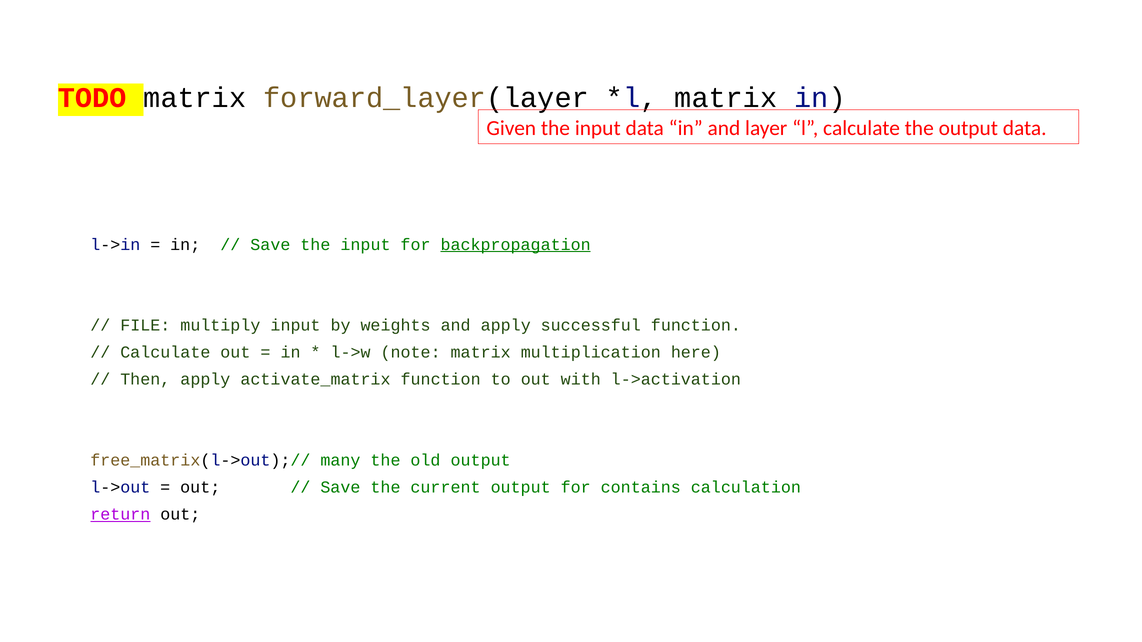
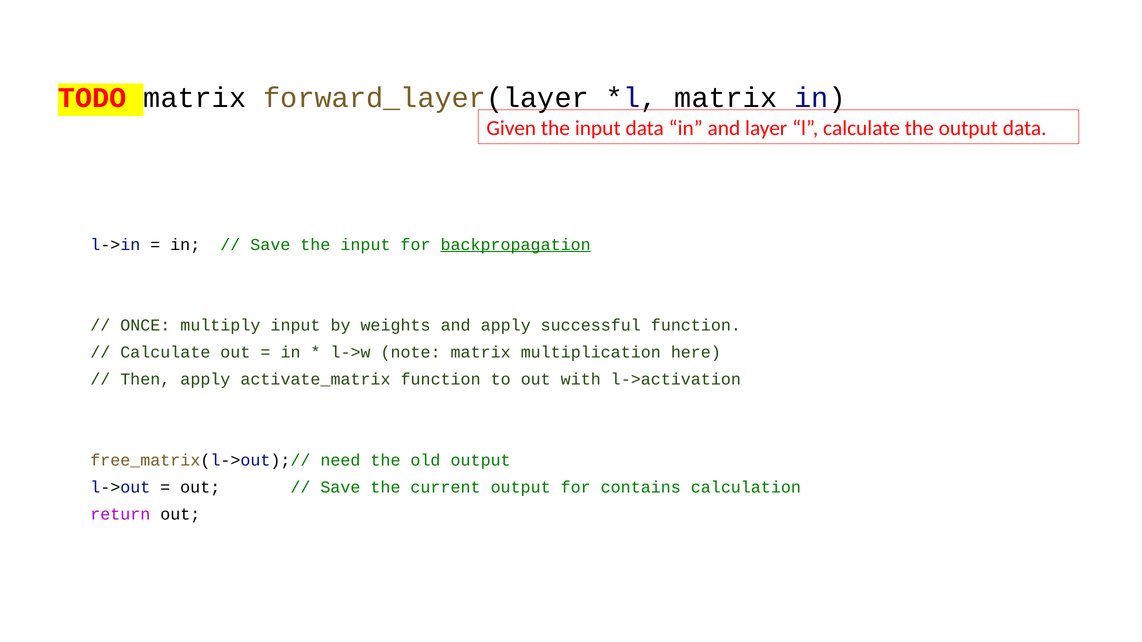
FILE: FILE -> ONCE
many: many -> need
return underline: present -> none
